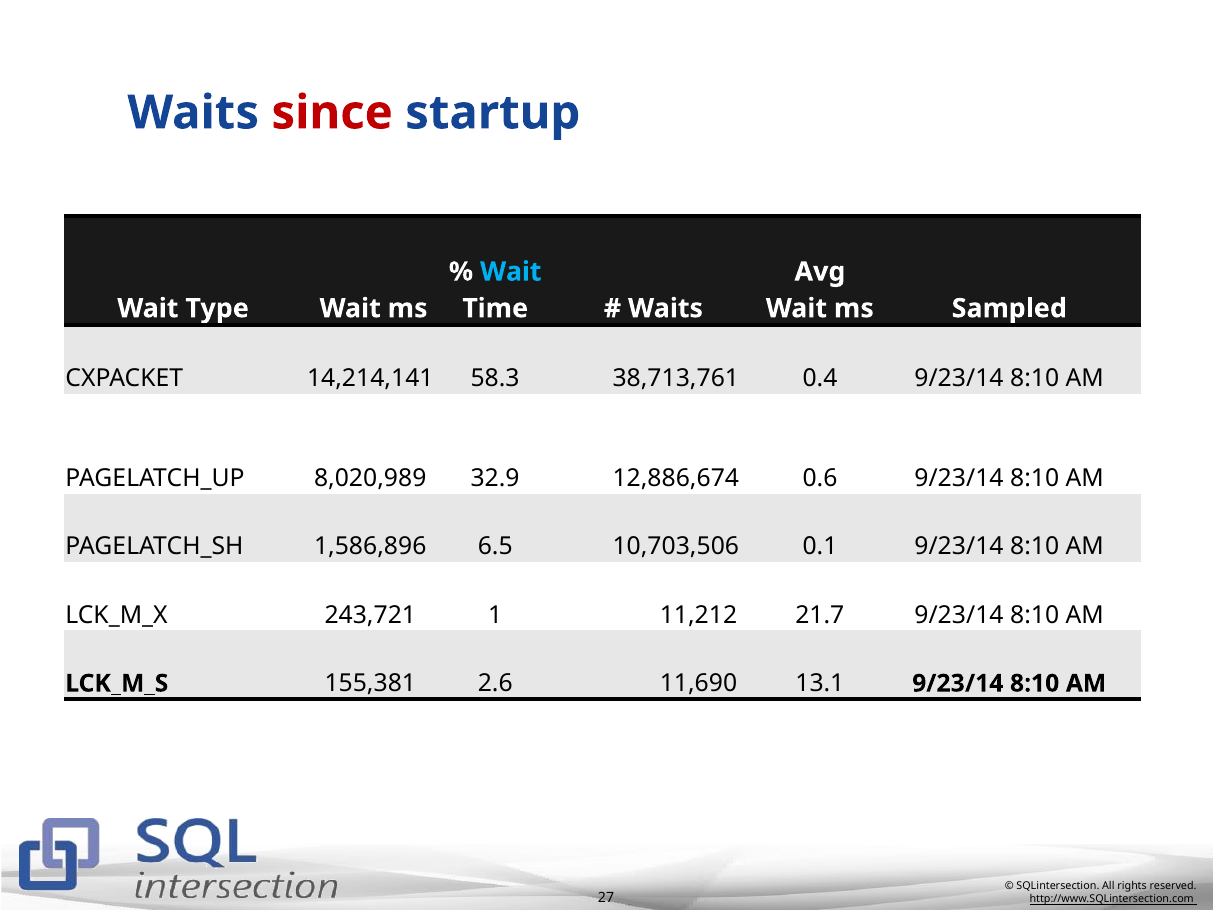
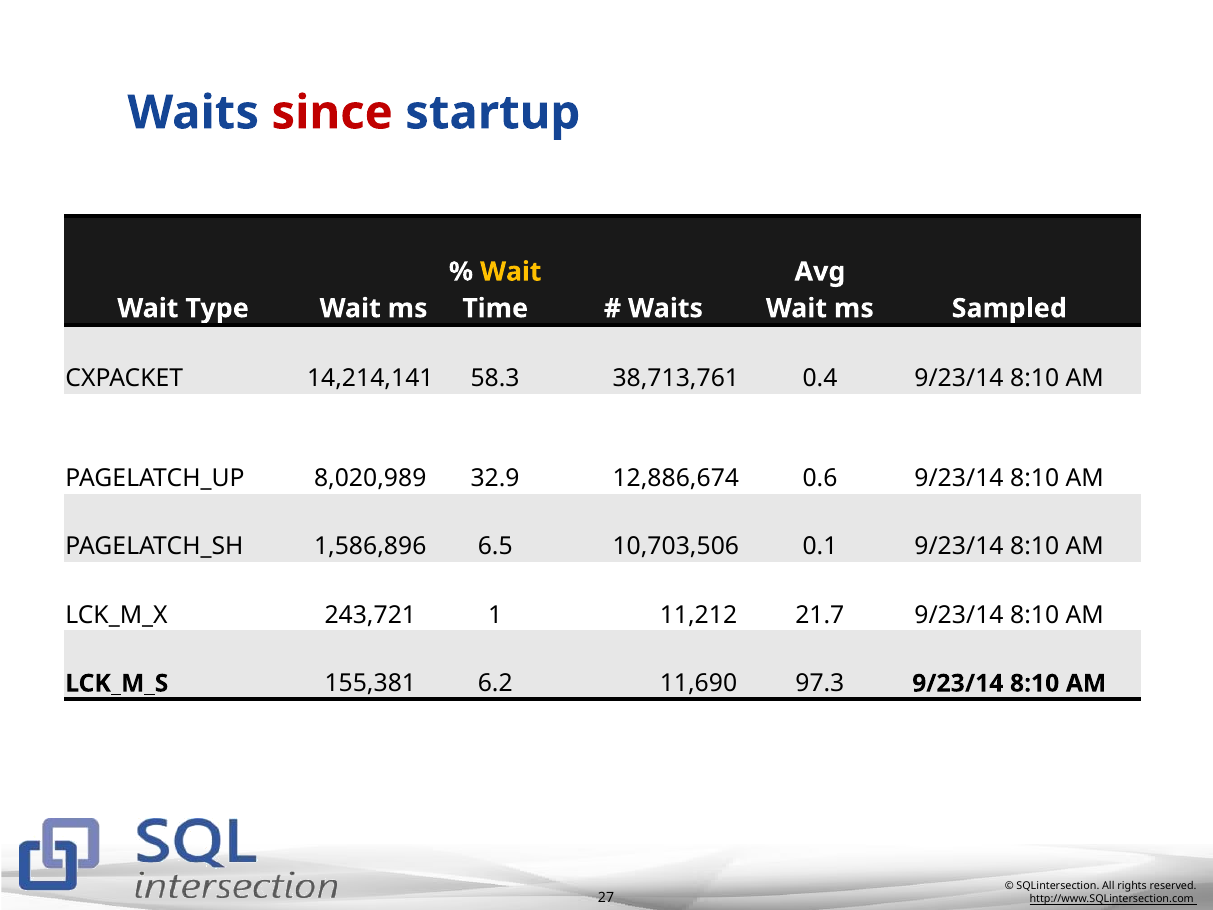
Wait at (511, 272) colour: light blue -> yellow
2.6: 2.6 -> 6.2
13.1: 13.1 -> 97.3
